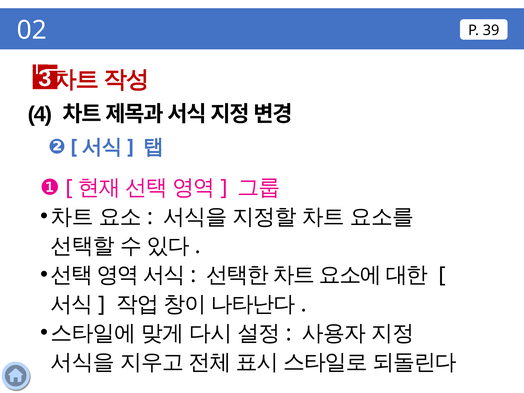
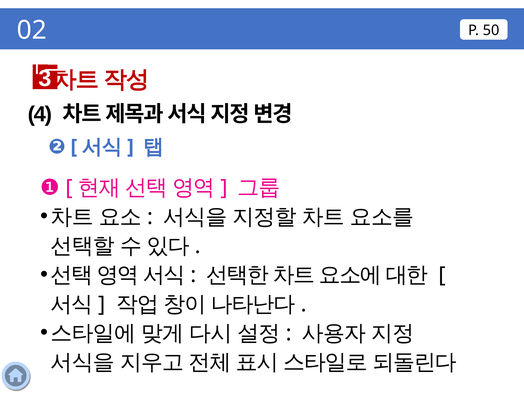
39: 39 -> 50
